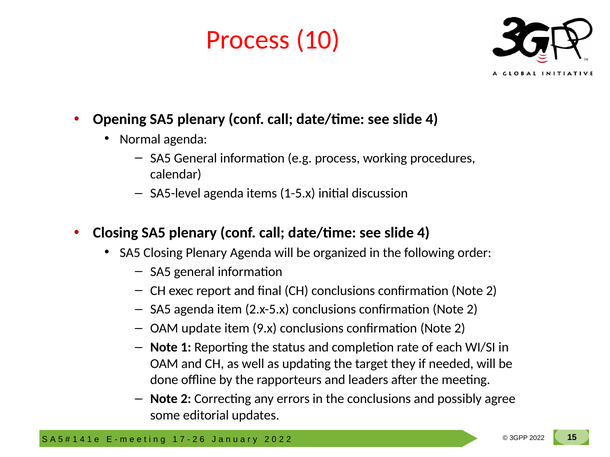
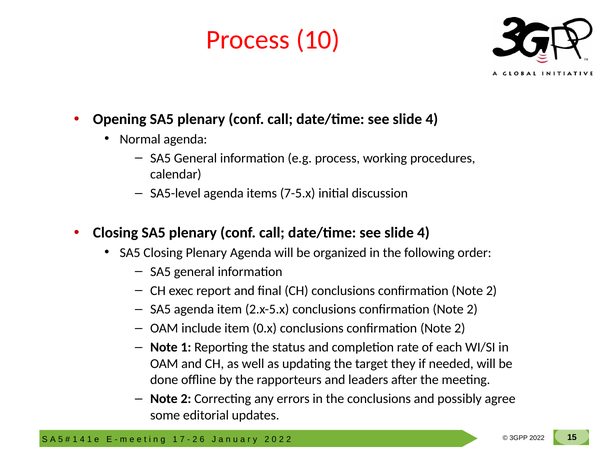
1-5.x: 1-5.x -> 7-5.x
update: update -> include
9.x: 9.x -> 0.x
